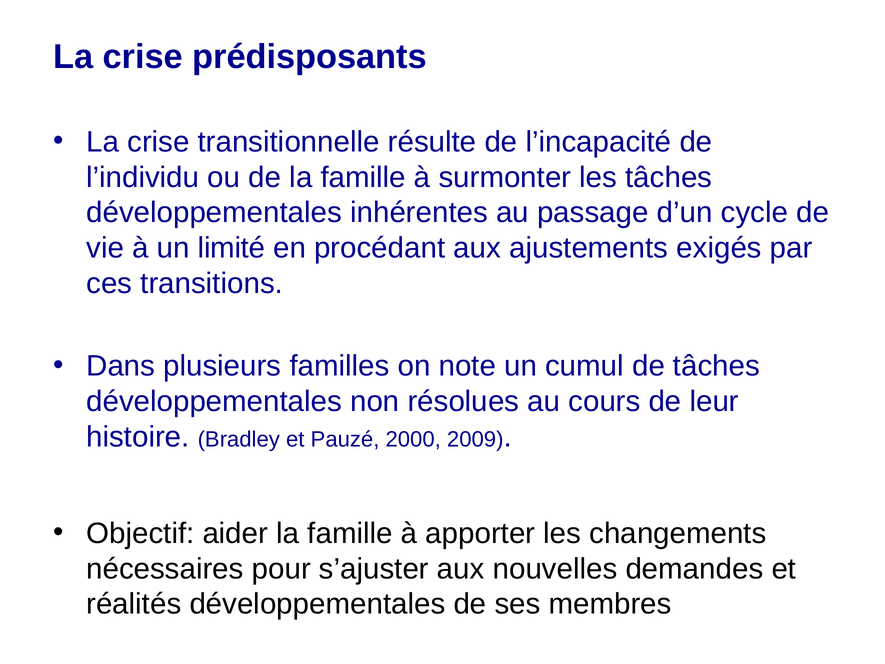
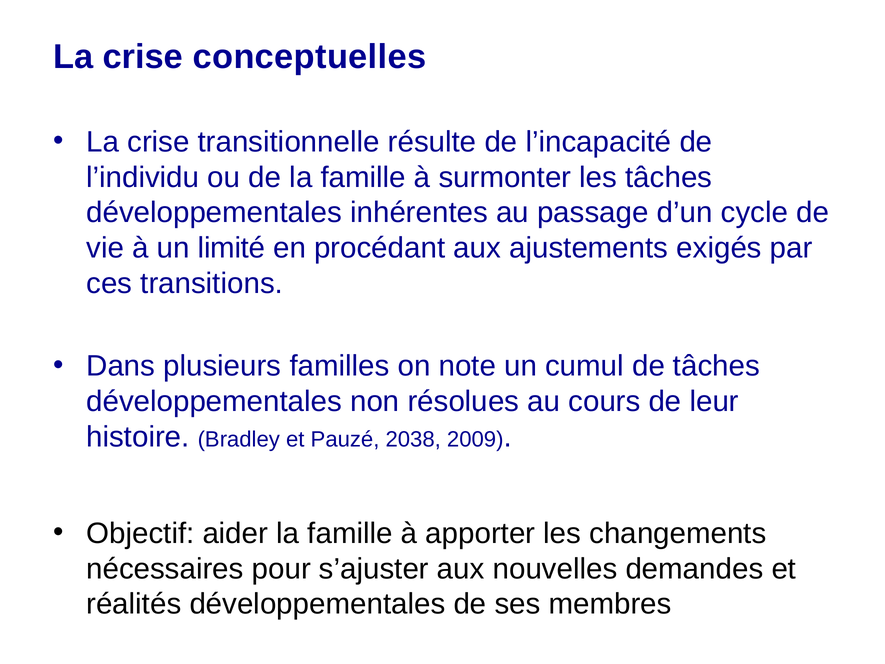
prédisposants: prédisposants -> conceptuelles
2000: 2000 -> 2038
